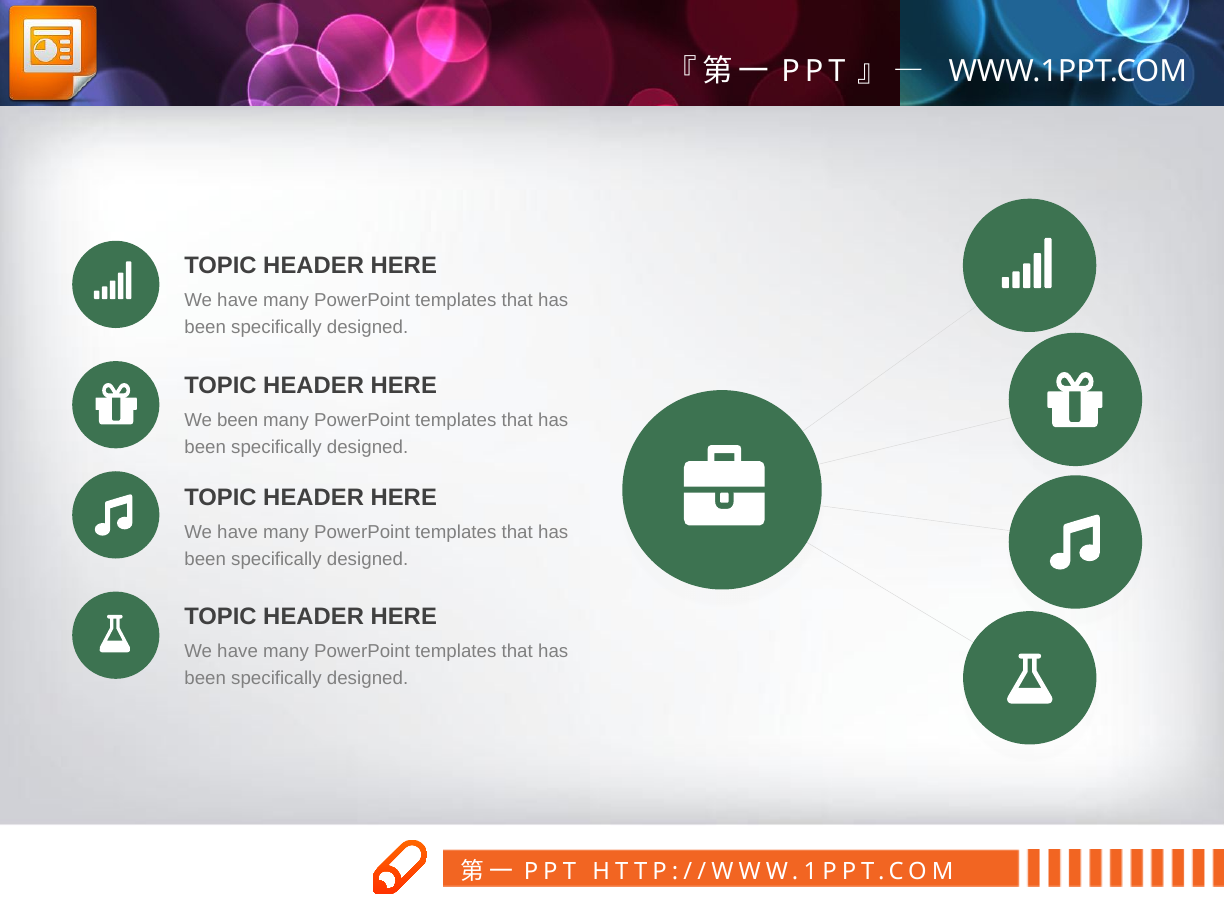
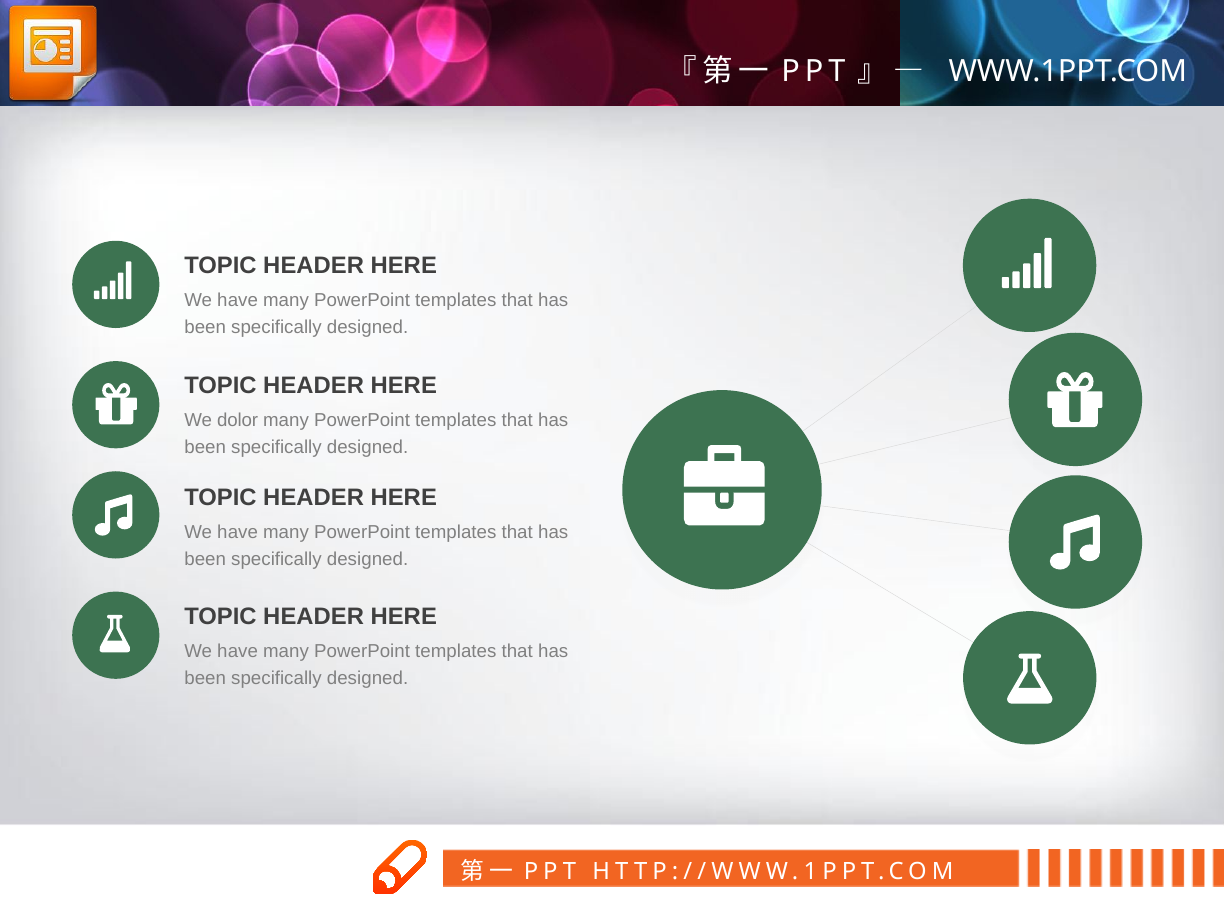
We been: been -> dolor
